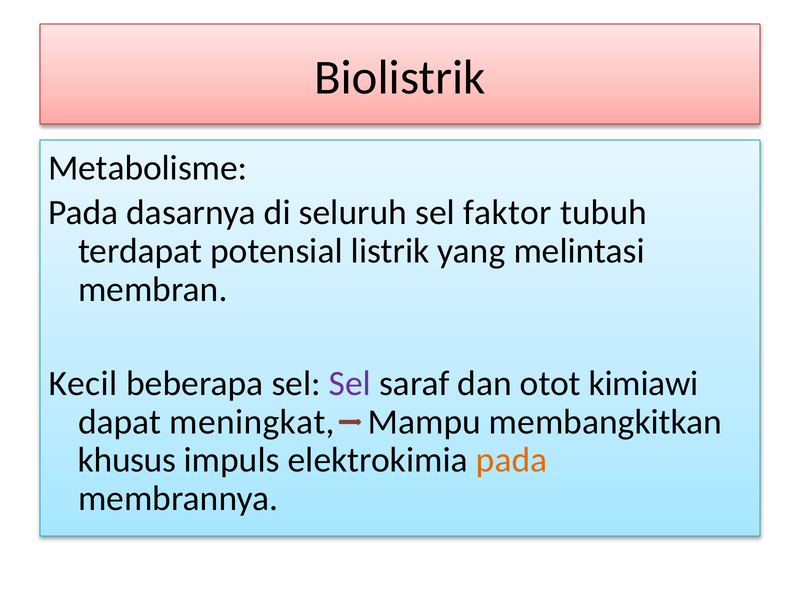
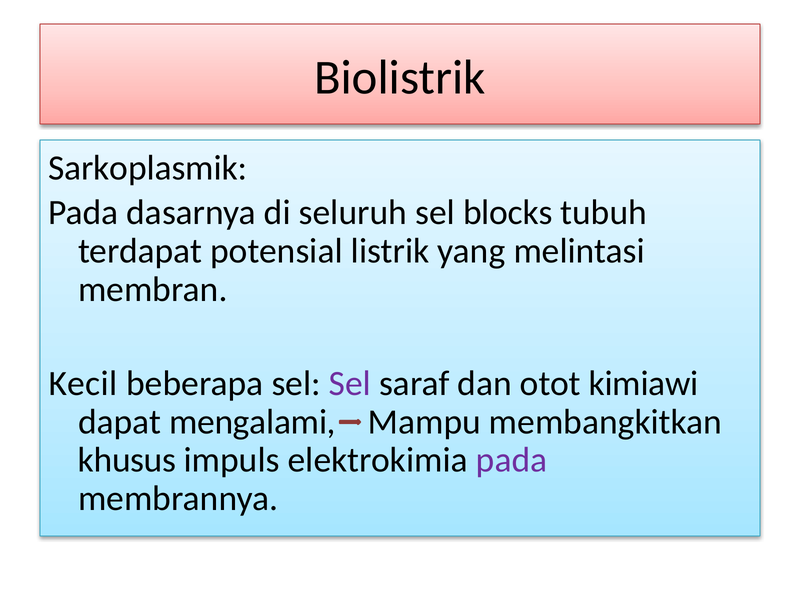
Metabolisme: Metabolisme -> Sarkoplasmik
faktor: faktor -> blocks
meningkat: meningkat -> mengalami
pada at (512, 460) colour: orange -> purple
